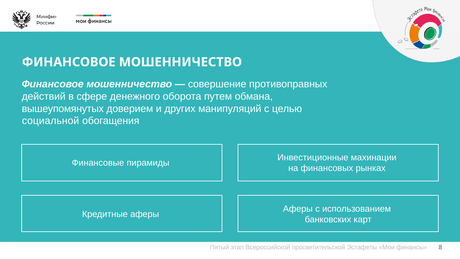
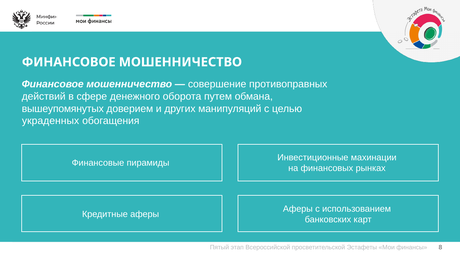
социальной: социальной -> украденных
